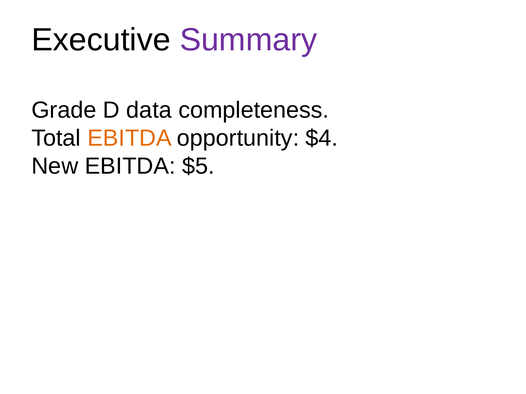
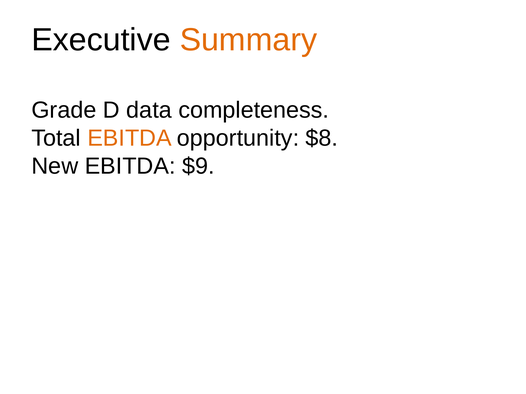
Summary colour: purple -> orange
$4: $4 -> $8
$5: $5 -> $9
